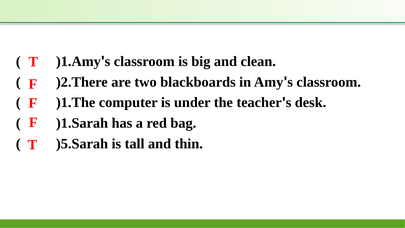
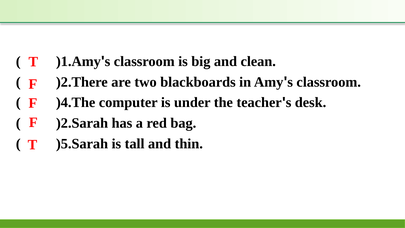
)1.The: )1.The -> )4.The
)1.Sarah: )1.Sarah -> )2.Sarah
